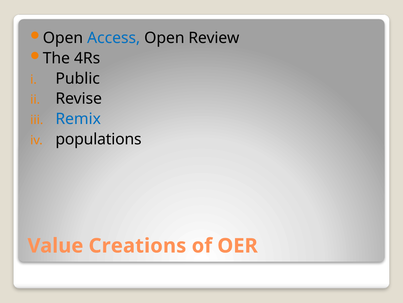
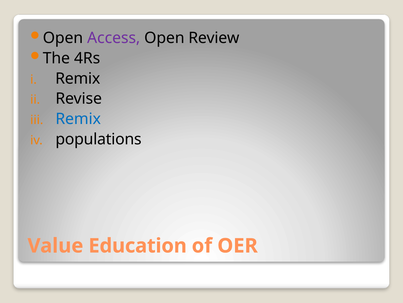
Access colour: blue -> purple
Public at (78, 78): Public -> Remix
Creations: Creations -> Education
